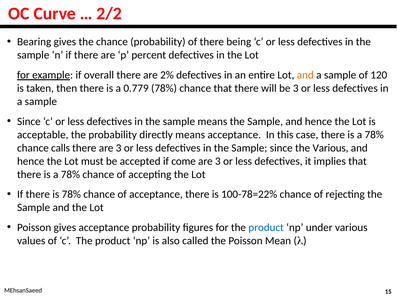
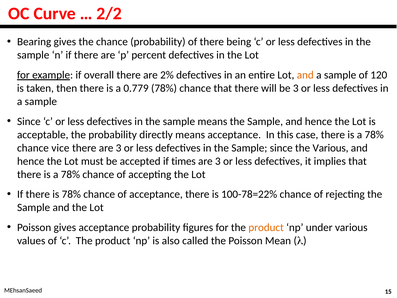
calls: calls -> vice
come: come -> times
product at (266, 227) colour: blue -> orange
